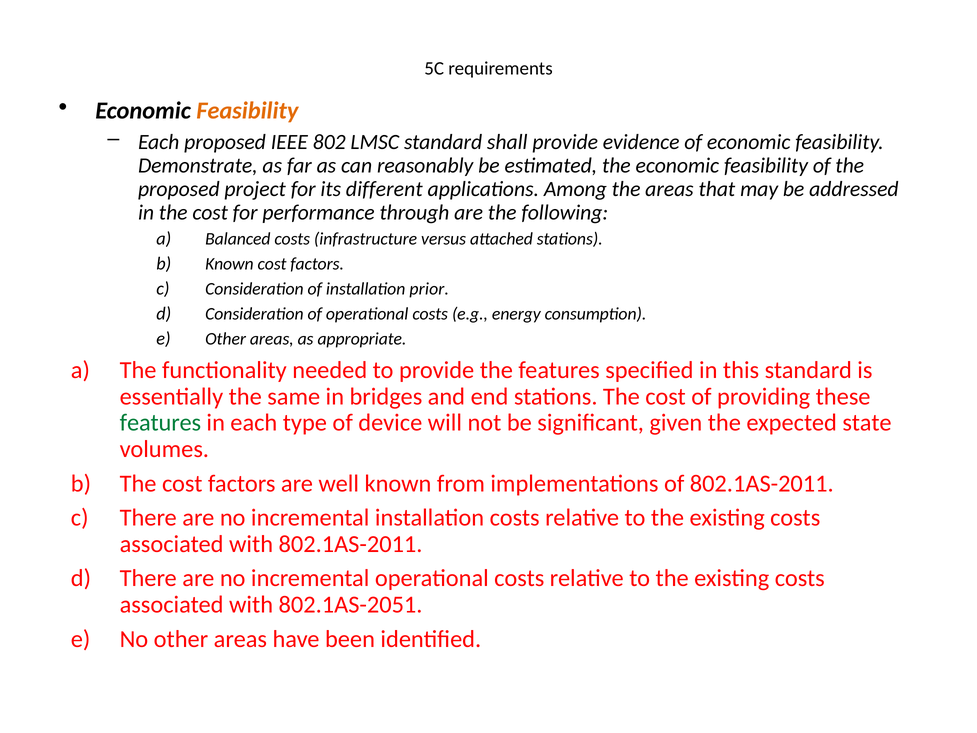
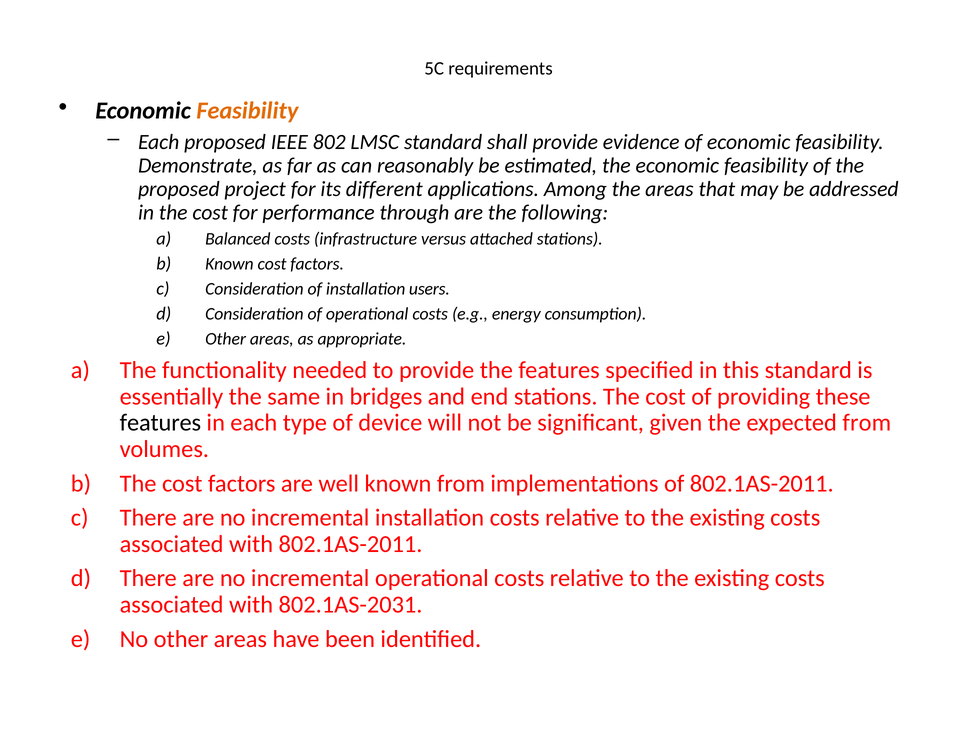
prior: prior -> users
features at (160, 423) colour: green -> black
expected state: state -> from
802.1AS-2051: 802.1AS-2051 -> 802.1AS-2031
